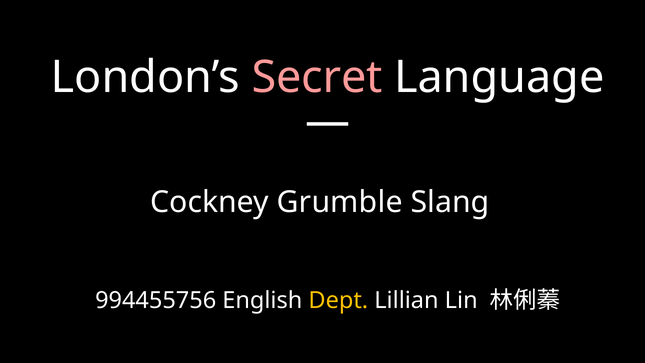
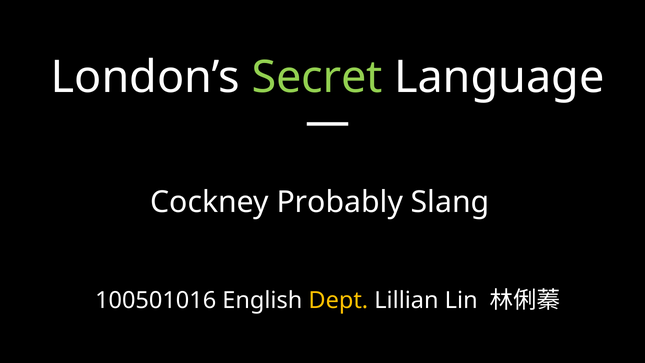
Secret colour: pink -> light green
Grumble: Grumble -> Probably
994455756: 994455756 -> 100501016
